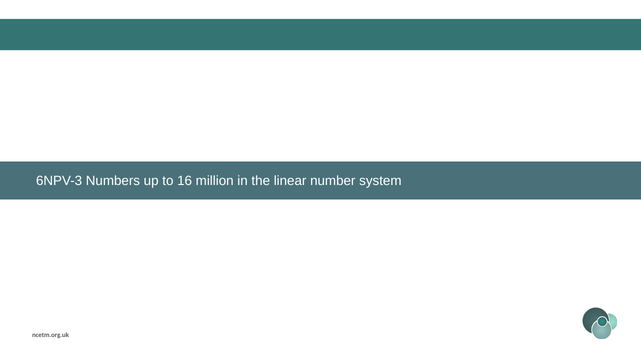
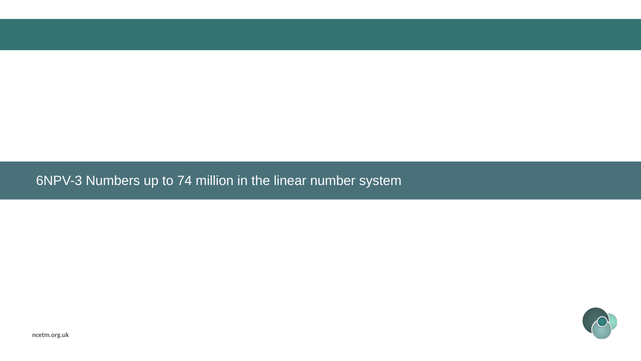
16: 16 -> 74
